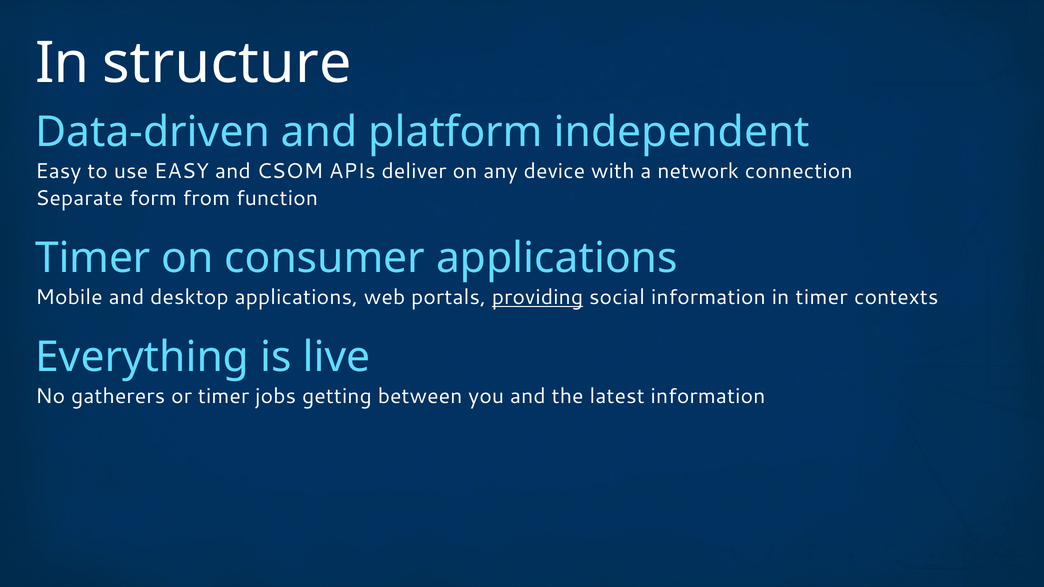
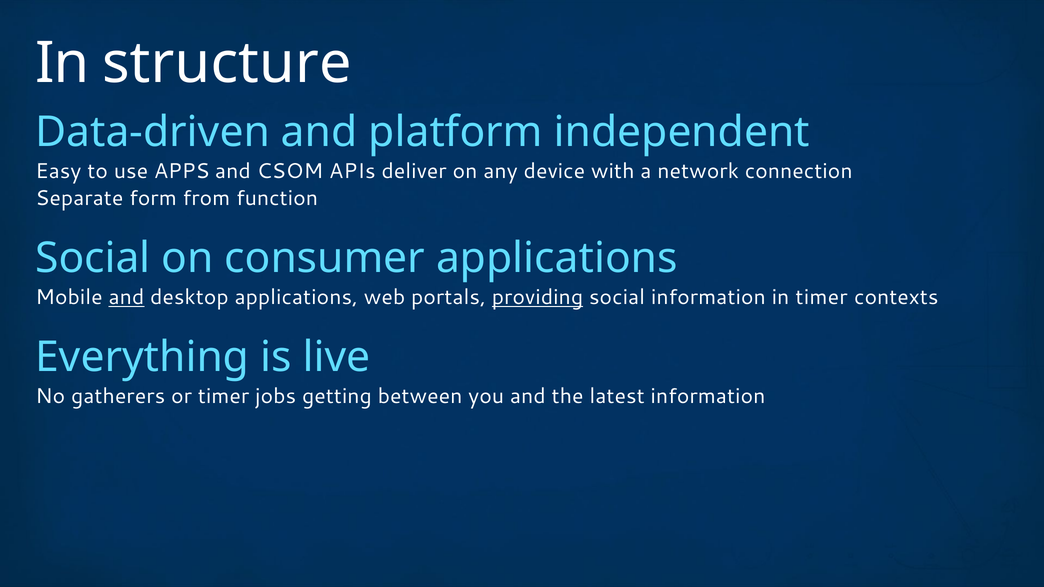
use EASY: EASY -> APPS
Timer at (93, 258): Timer -> Social
and at (126, 297) underline: none -> present
